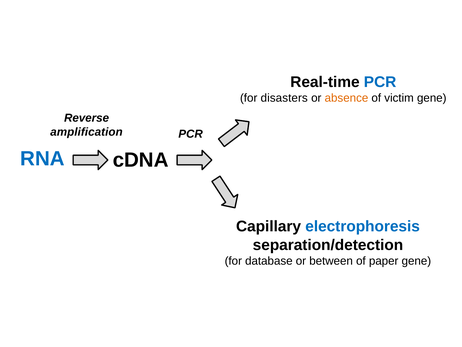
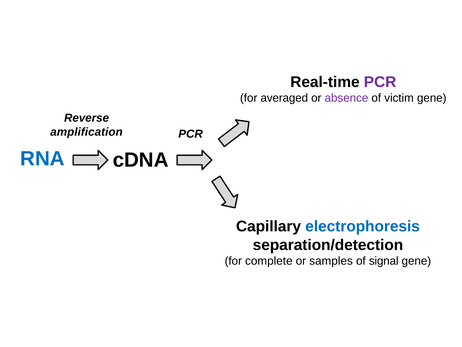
PCR at (380, 82) colour: blue -> purple
disasters: disasters -> averaged
absence colour: orange -> purple
database: database -> complete
between: between -> samples
paper: paper -> signal
